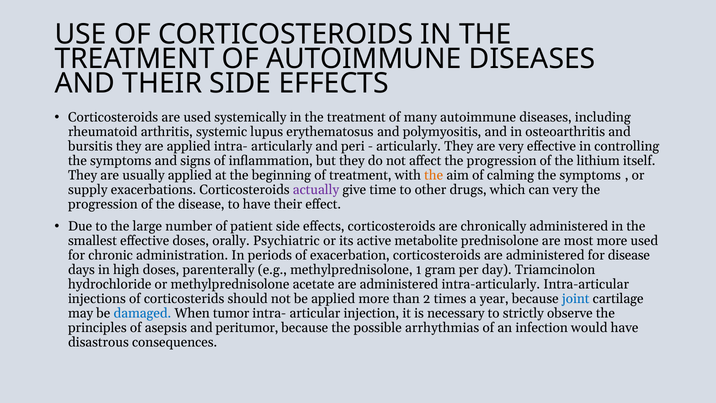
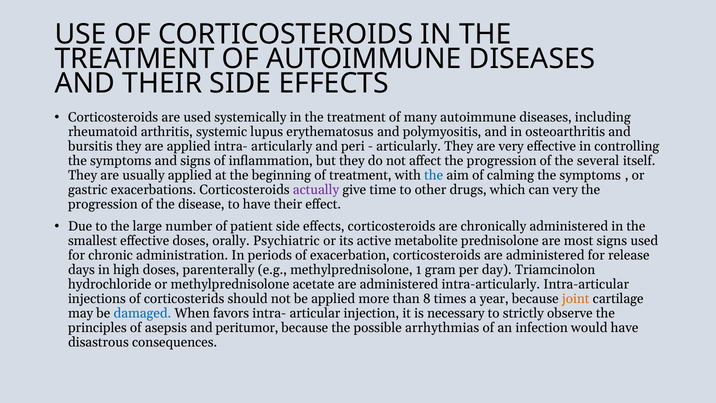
lithium: lithium -> several
the at (434, 175) colour: orange -> blue
supply: supply -> gastric
most more: more -> signs
for disease: disease -> release
2: 2 -> 8
joint colour: blue -> orange
tumor: tumor -> favors
